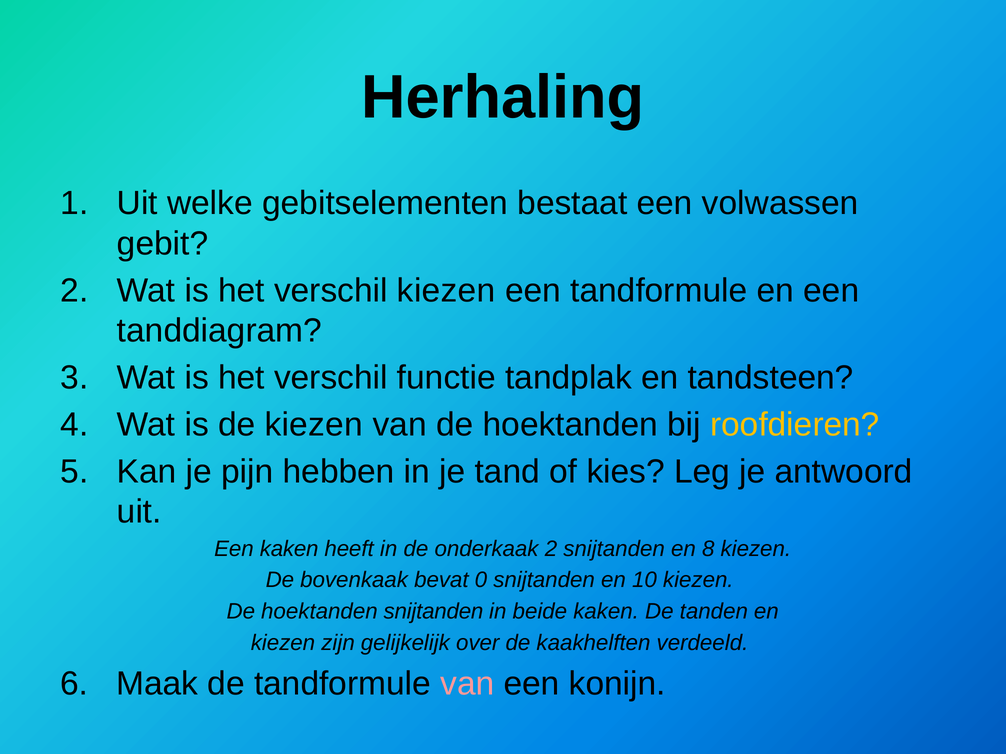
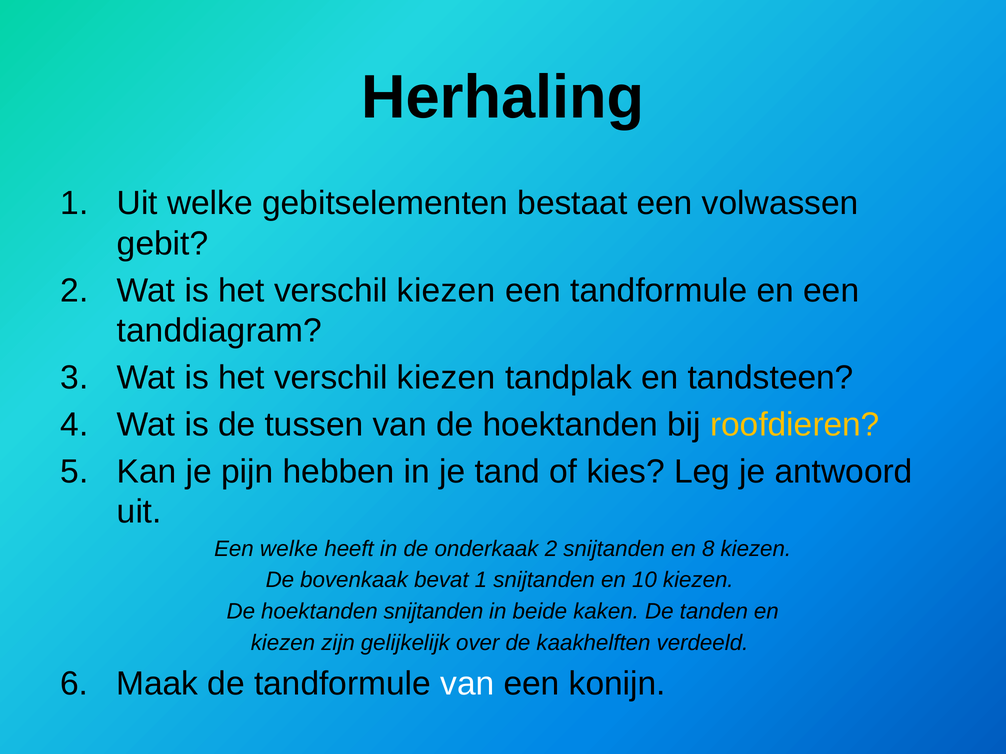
functie at (446, 378): functie -> kiezen
de kiezen: kiezen -> tussen
Een kaken: kaken -> welke
bevat 0: 0 -> 1
van at (467, 684) colour: pink -> white
